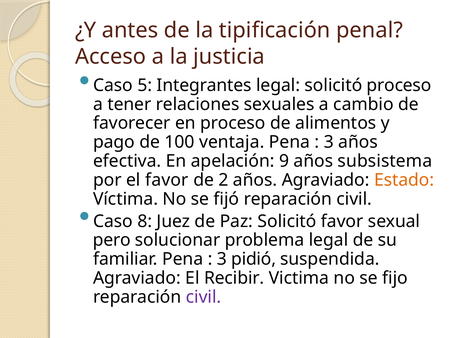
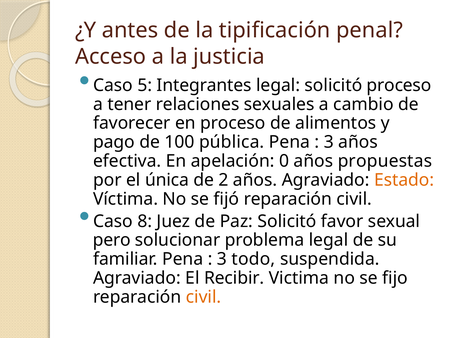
ventaja: ventaja -> pública
9: 9 -> 0
subsistema: subsistema -> propuestas
el favor: favor -> única
pidió: pidió -> todo
civil at (204, 297) colour: purple -> orange
